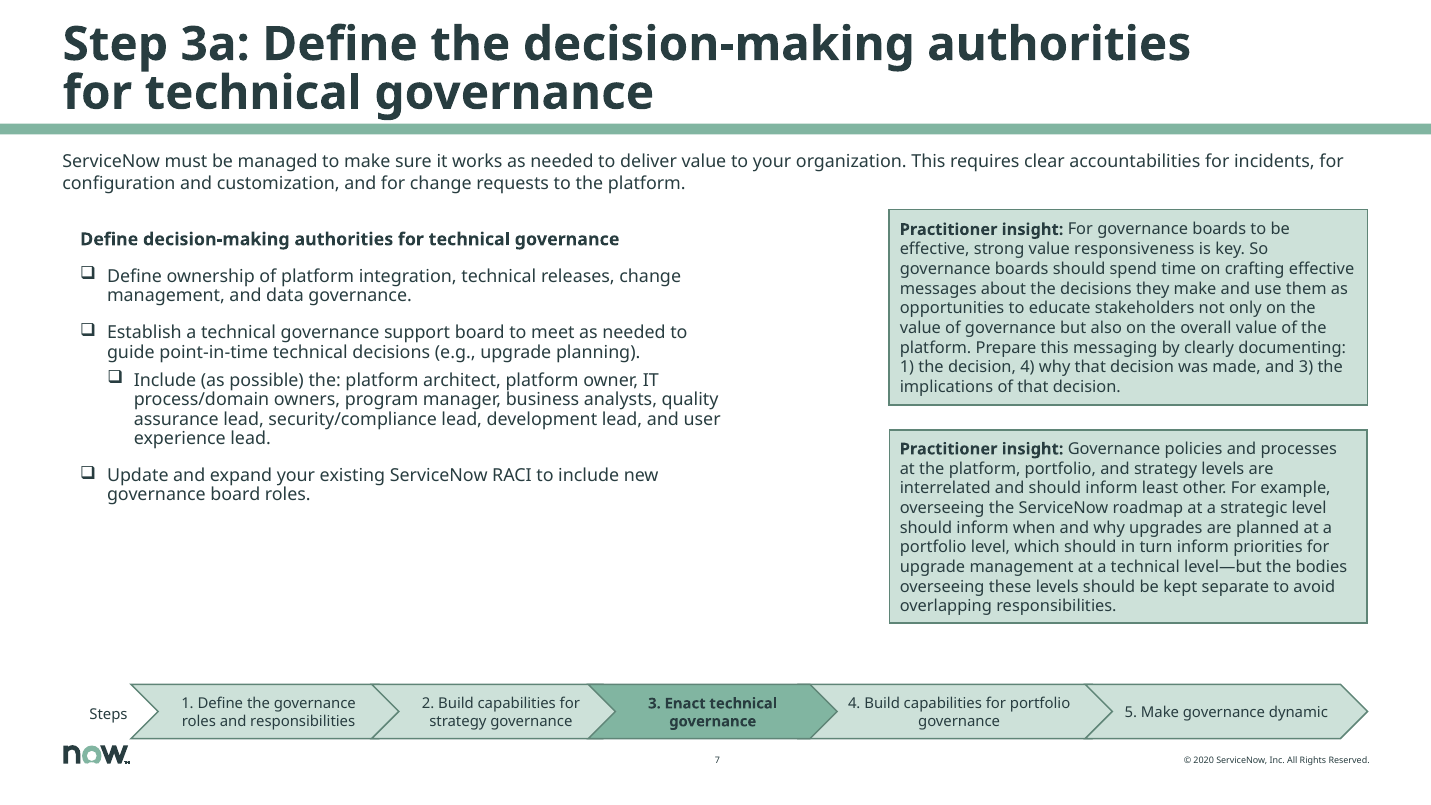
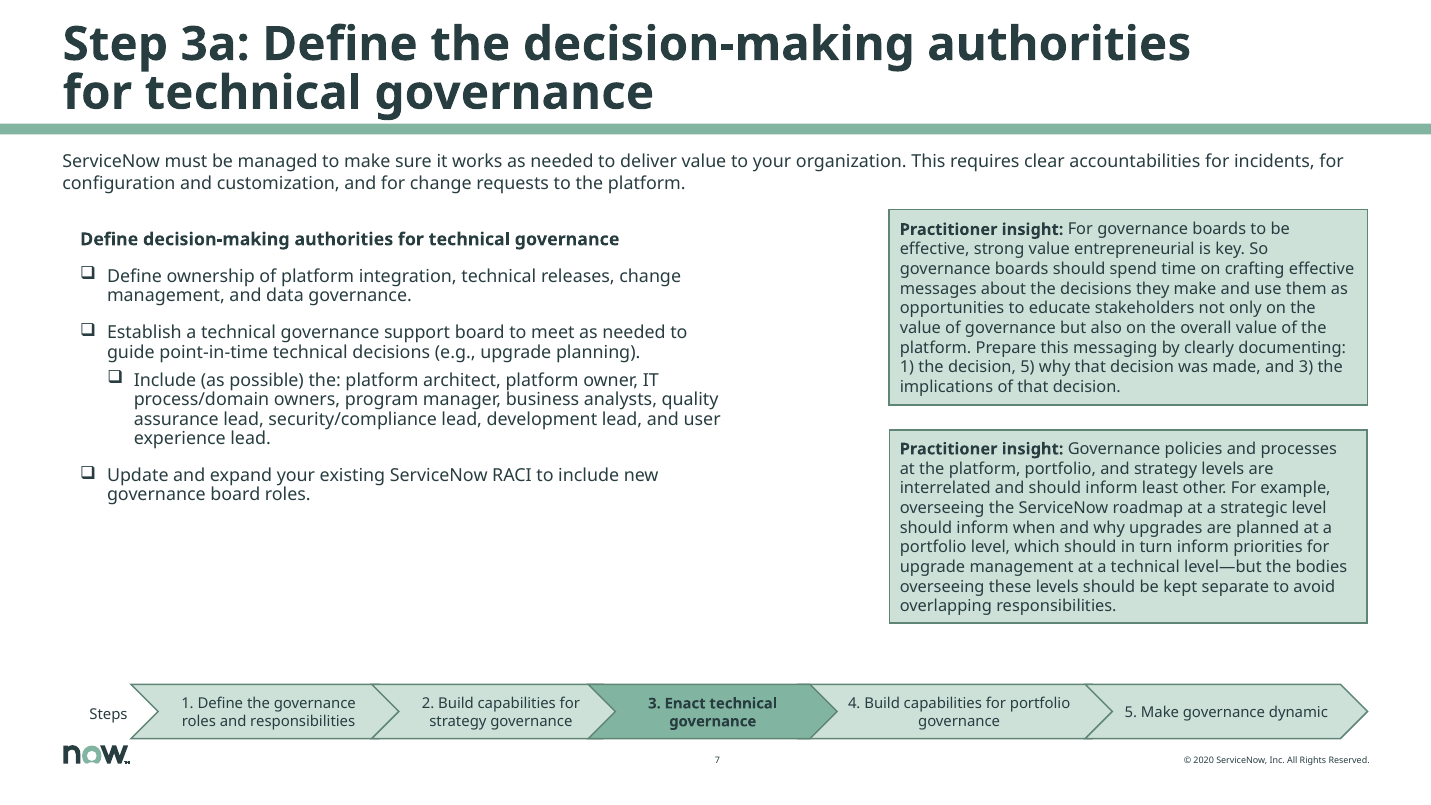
responsiveness: responsiveness -> entrepreneurial
decision 4: 4 -> 5
